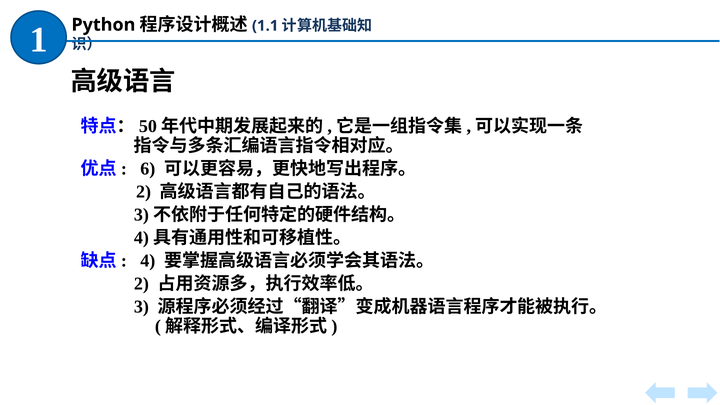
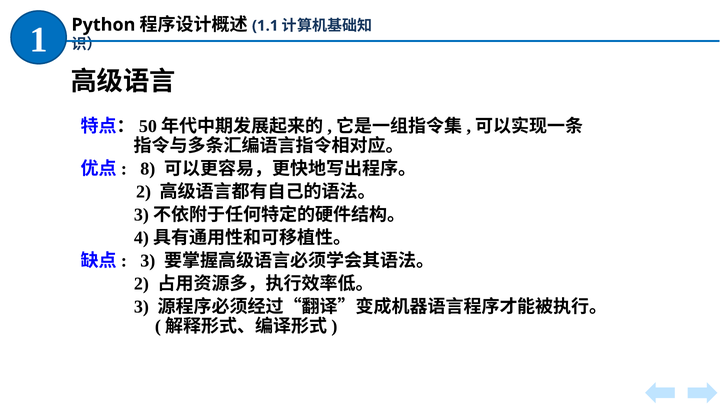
6: 6 -> 8
4 at (148, 261): 4 -> 3
